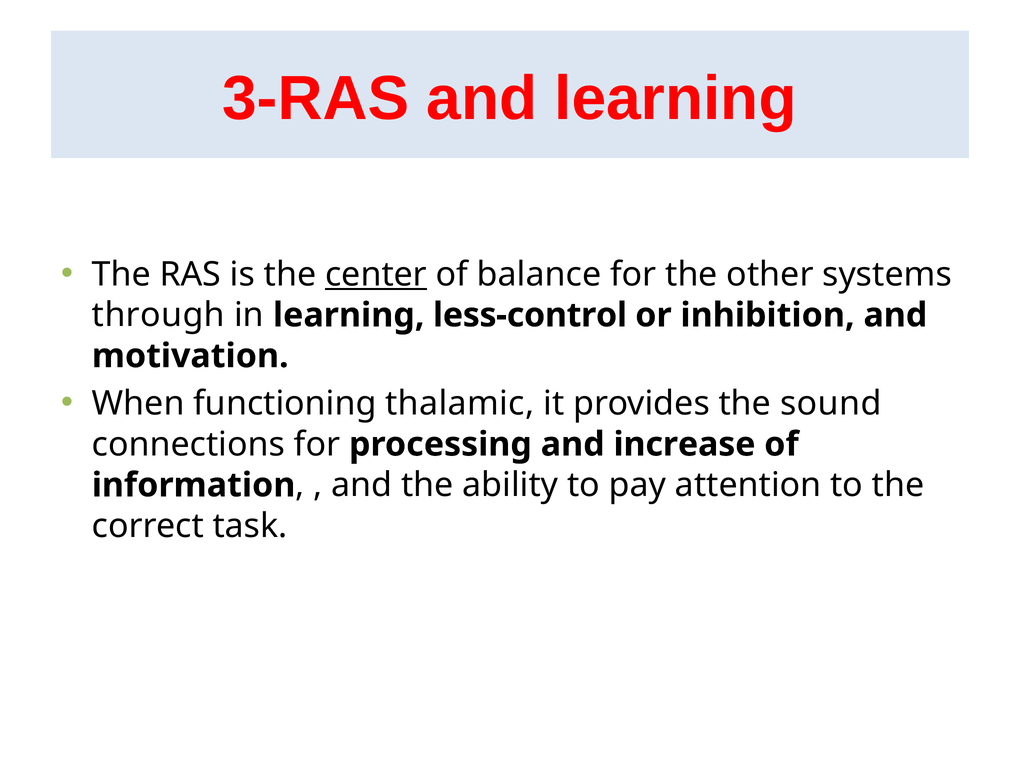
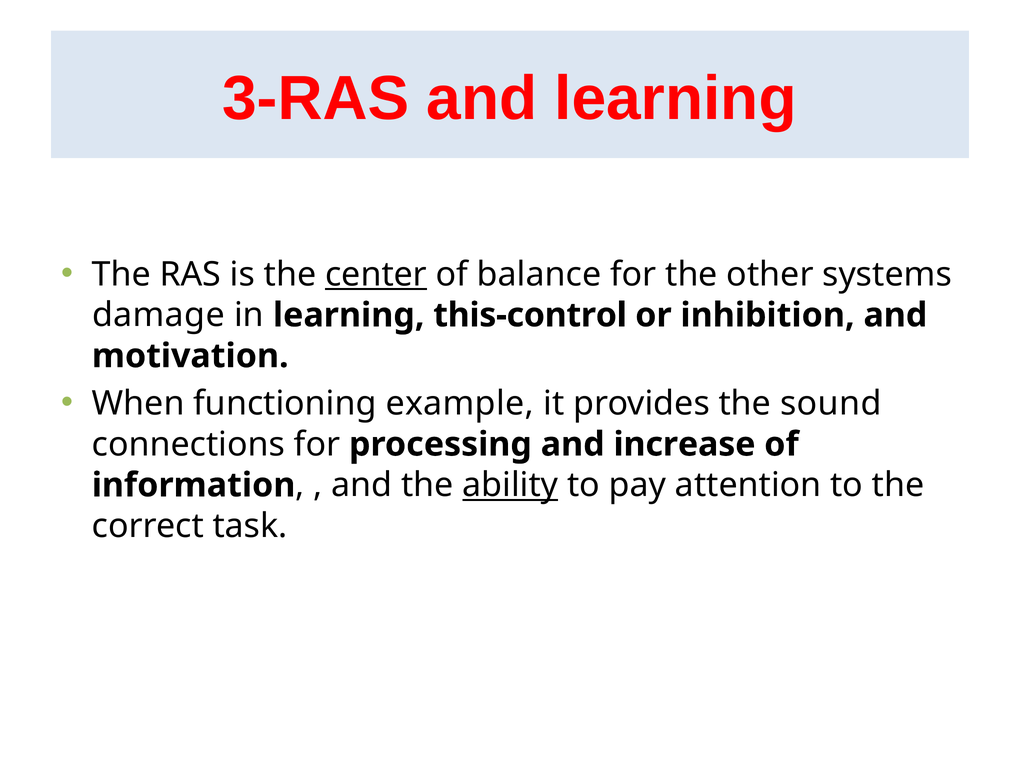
through: through -> damage
less-control: less-control -> this-control
thalamic: thalamic -> example
ability underline: none -> present
